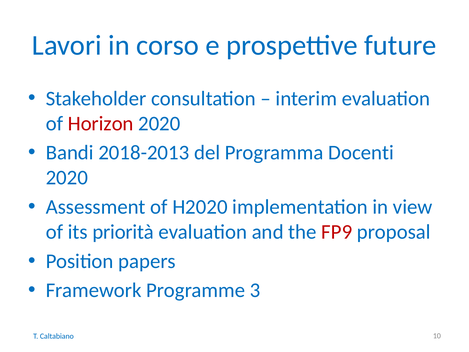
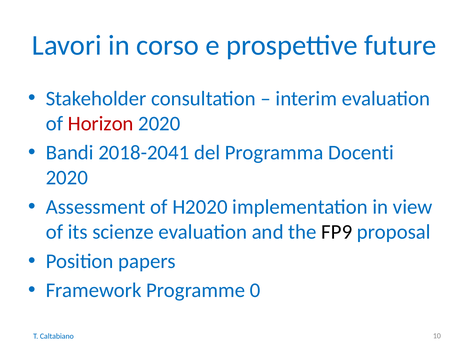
2018-2013: 2018-2013 -> 2018-2041
priorità: priorità -> scienze
FP9 colour: red -> black
3: 3 -> 0
